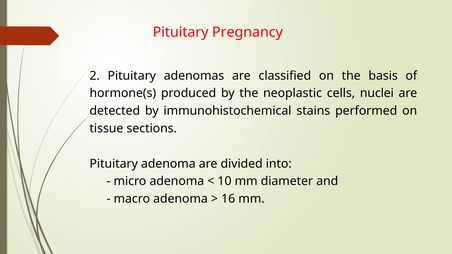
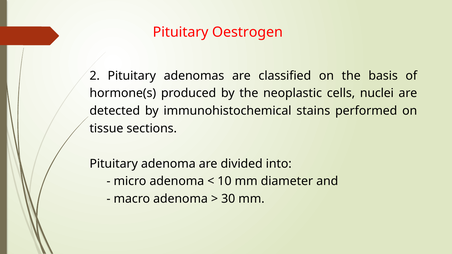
Pregnancy: Pregnancy -> Oestrogen
16: 16 -> 30
